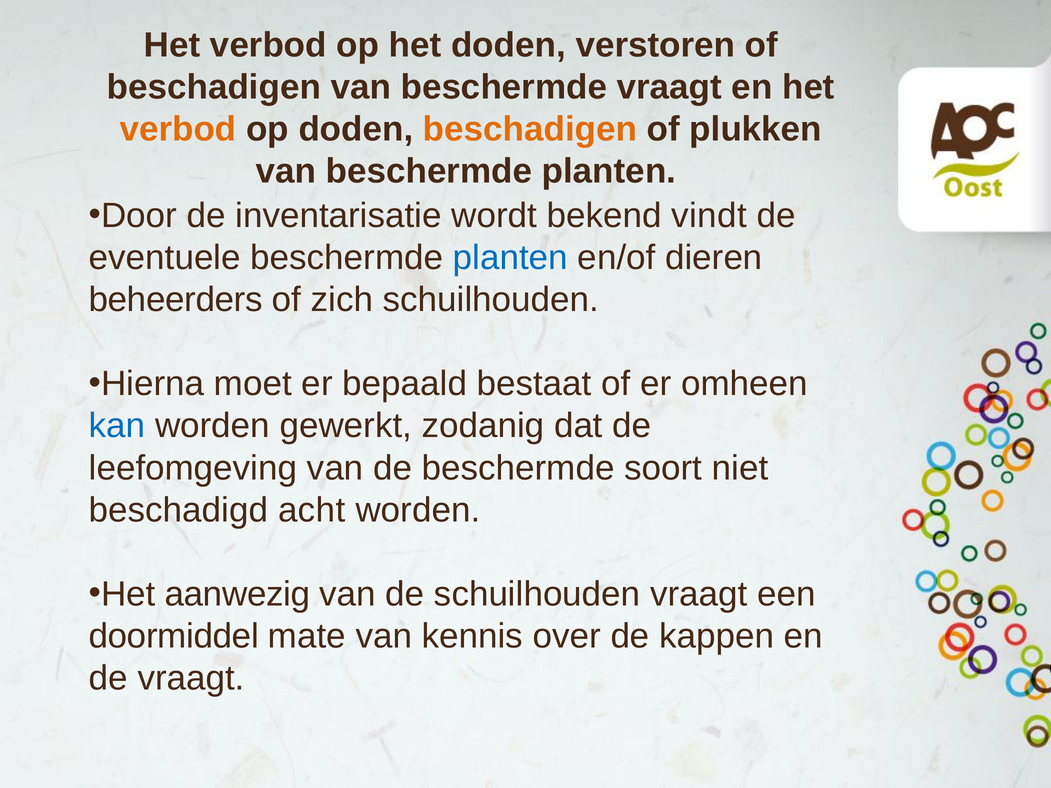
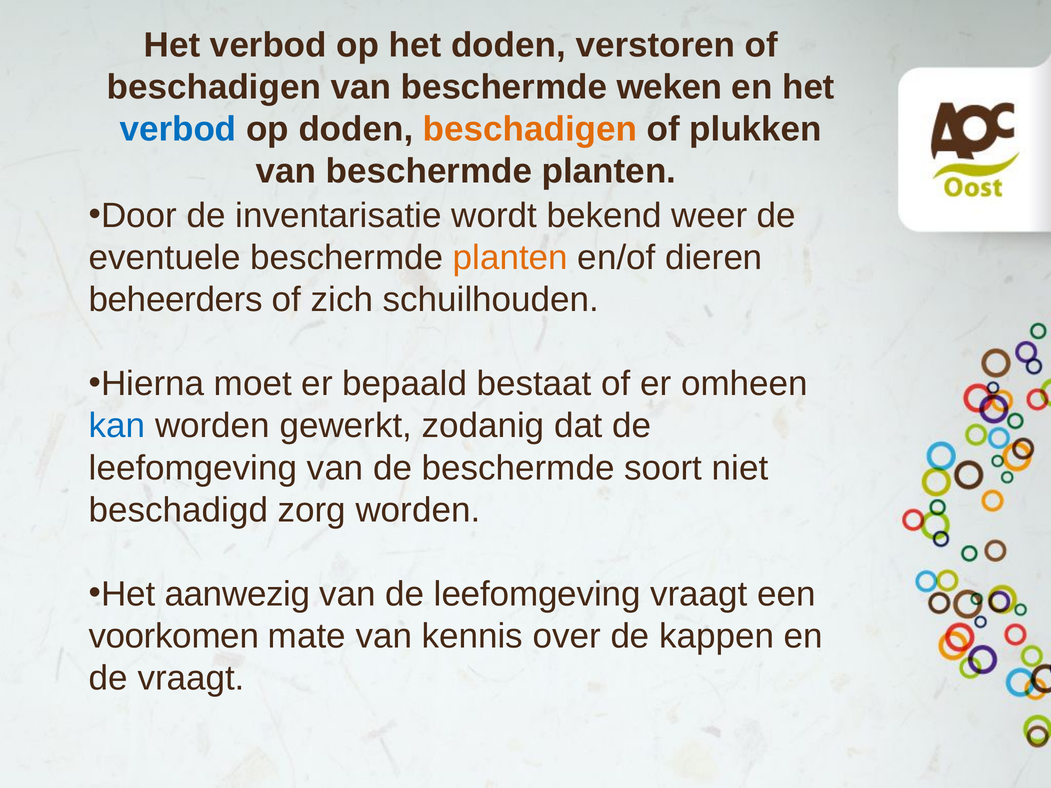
beschermde vraagt: vraagt -> weken
verbod at (178, 129) colour: orange -> blue
vindt: vindt -> weer
planten at (510, 258) colour: blue -> orange
acht: acht -> zorg
van de schuilhouden: schuilhouden -> leefomgeving
doormiddel: doormiddel -> voorkomen
